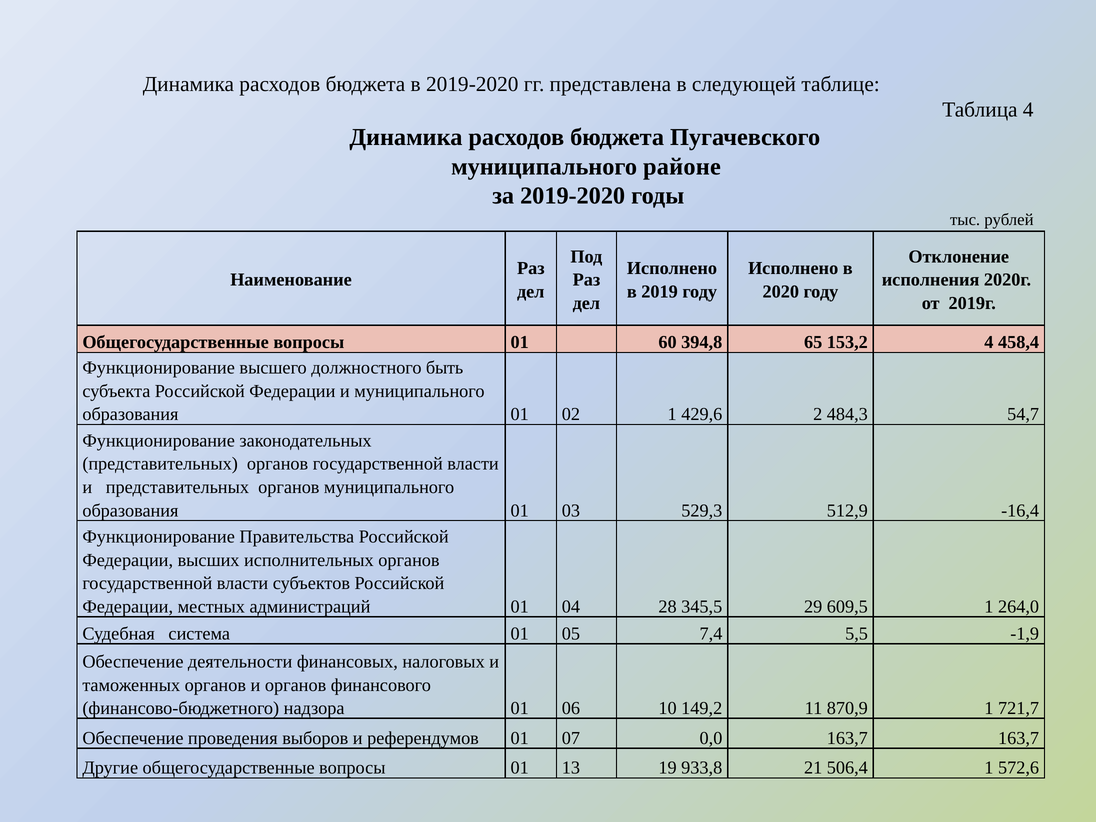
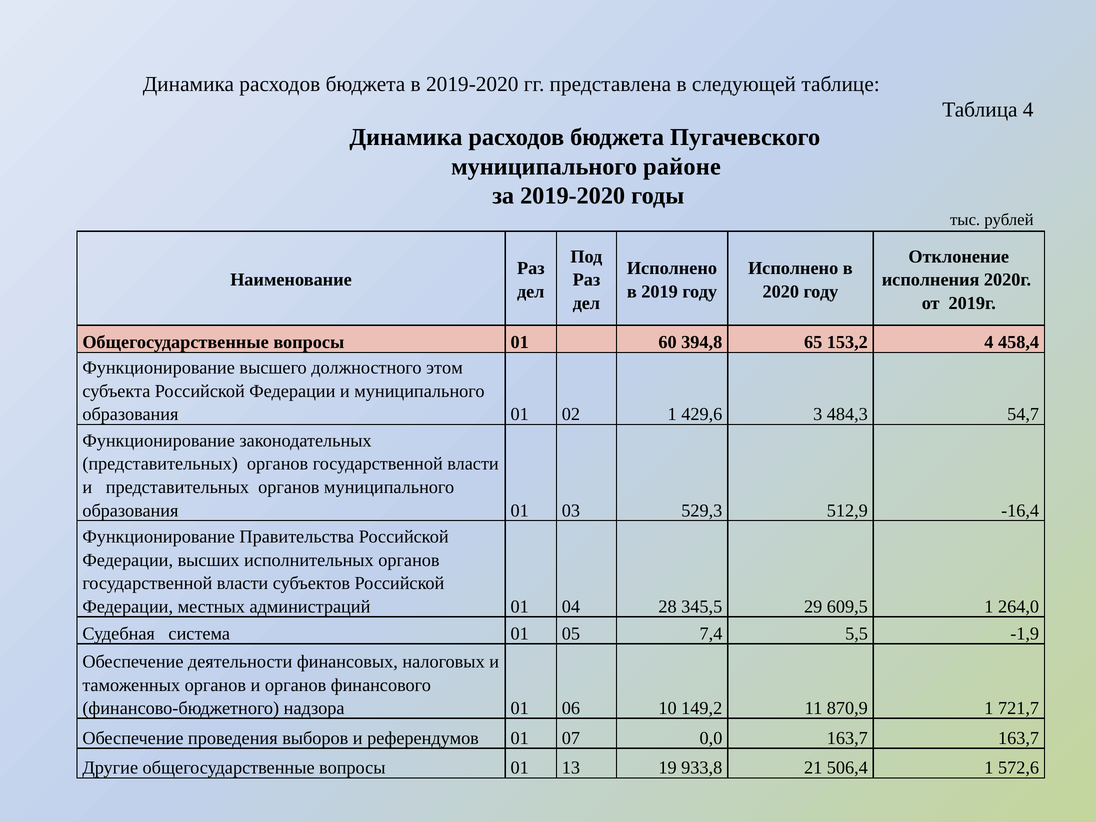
быть: быть -> этом
2: 2 -> 3
